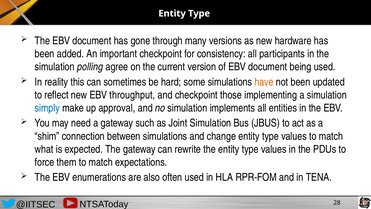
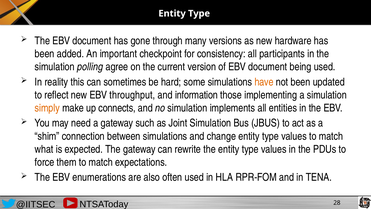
and checkpoint: checkpoint -> information
simply colour: blue -> orange
approval: approval -> connects
